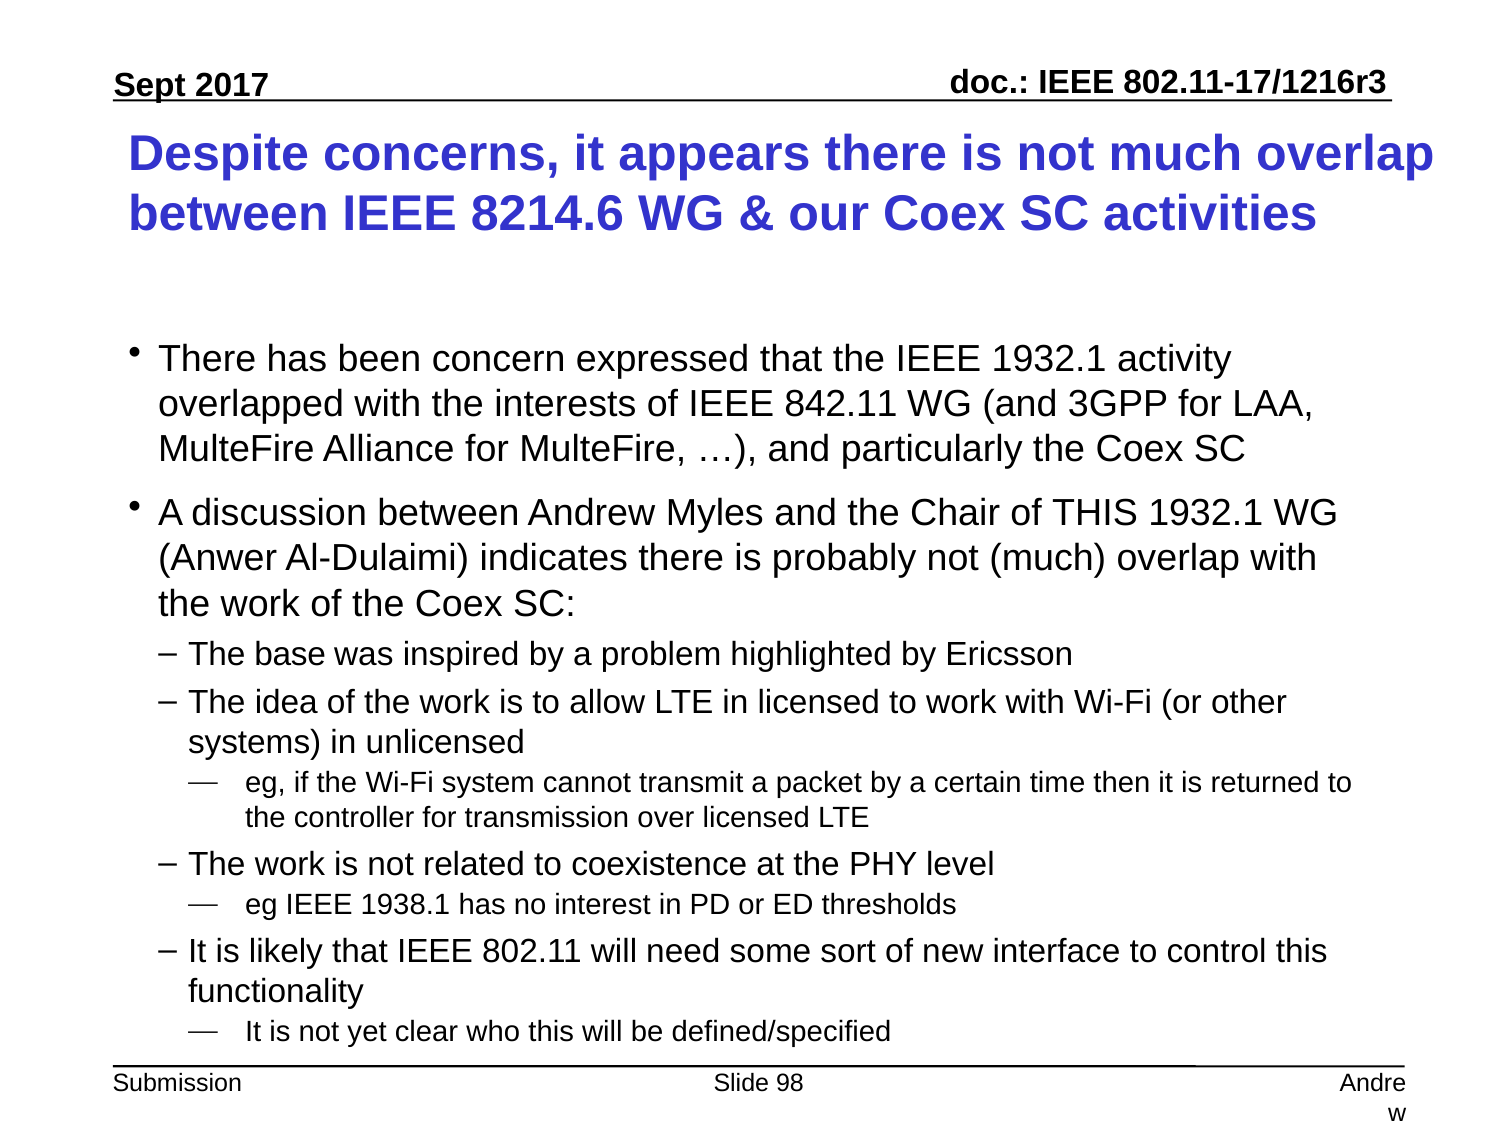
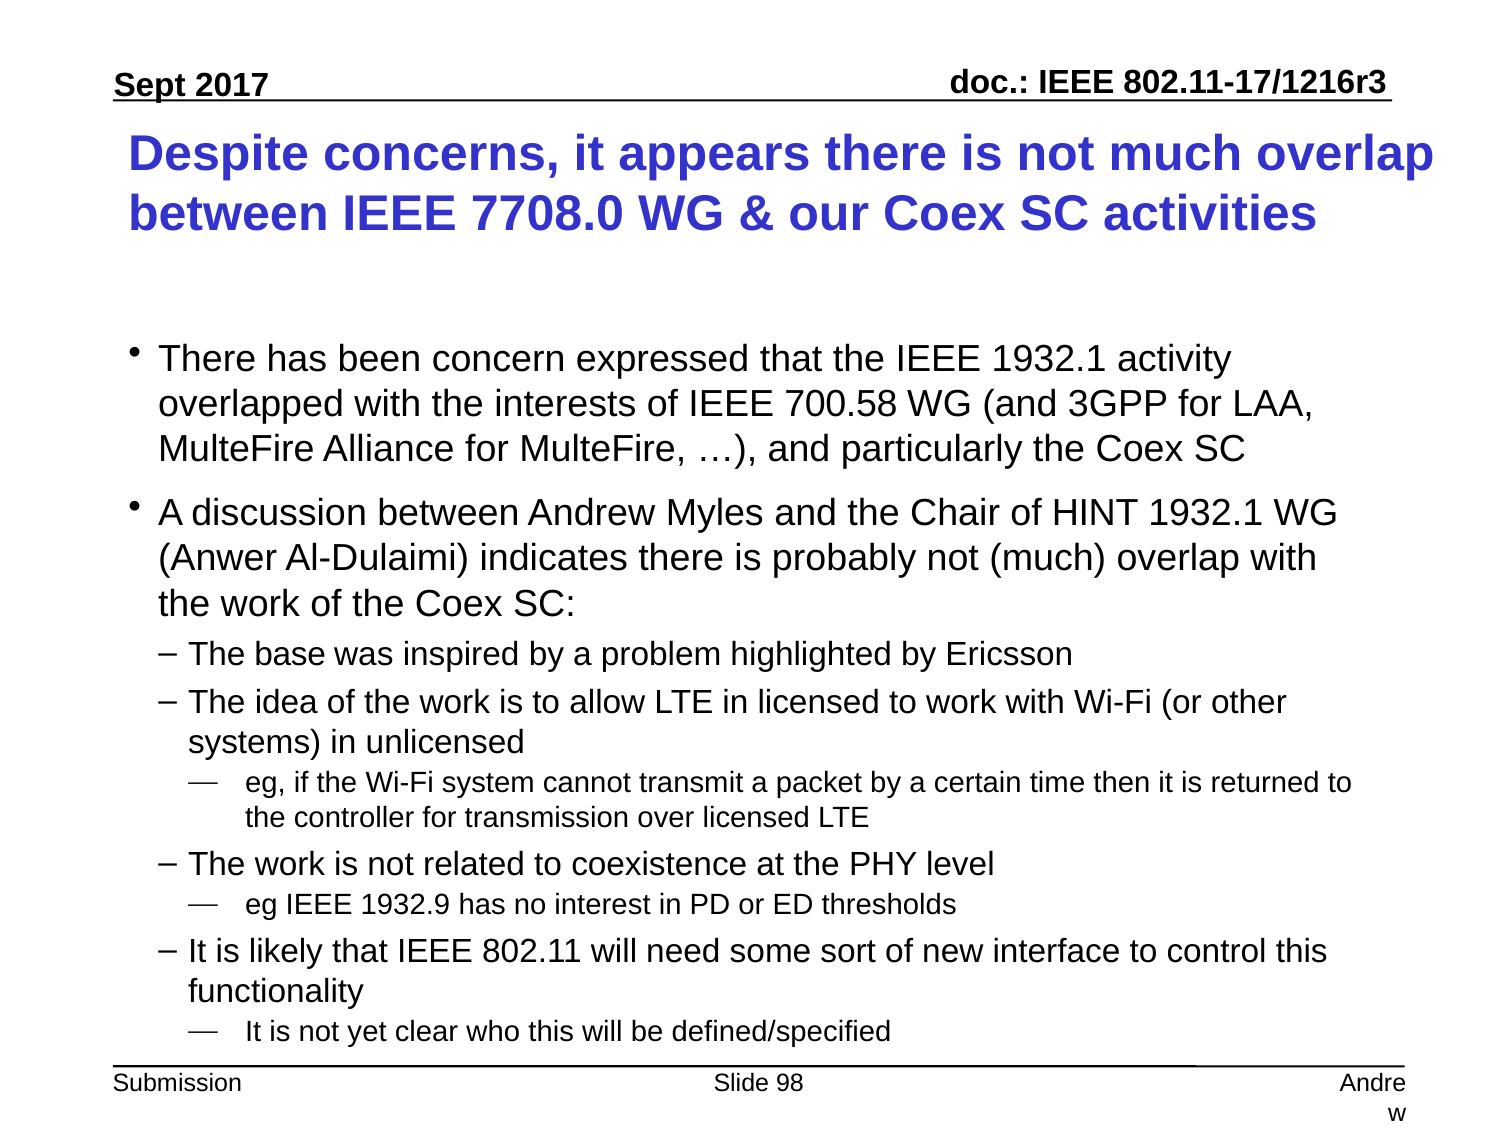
8214.6: 8214.6 -> 7708.0
842.11: 842.11 -> 700.58
of THIS: THIS -> HINT
1938.1: 1938.1 -> 1932.9
